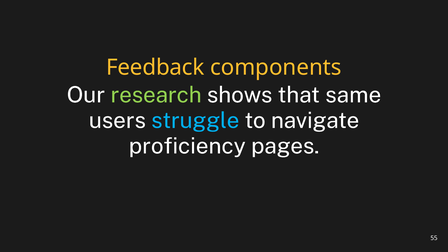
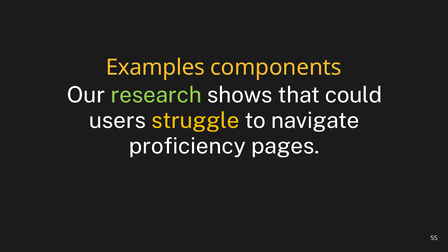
Feedback: Feedback -> Examples
same: same -> could
struggle colour: light blue -> yellow
